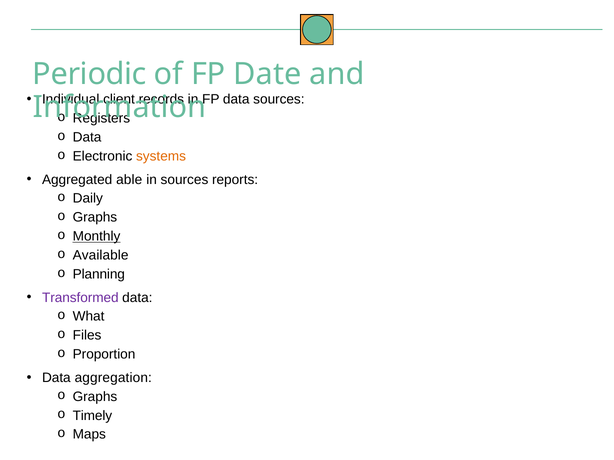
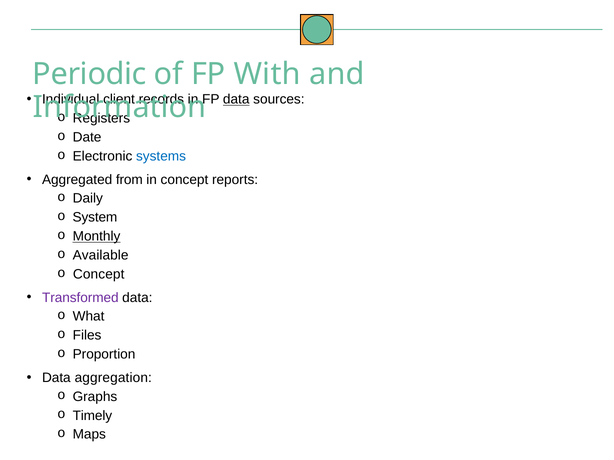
Date: Date -> With
data at (236, 100) underline: none -> present
Data at (87, 137): Data -> Date
systems colour: orange -> blue
able: able -> from
in sources: sources -> concept
Graphs at (95, 218): Graphs -> System
Planning at (99, 275): Planning -> Concept
